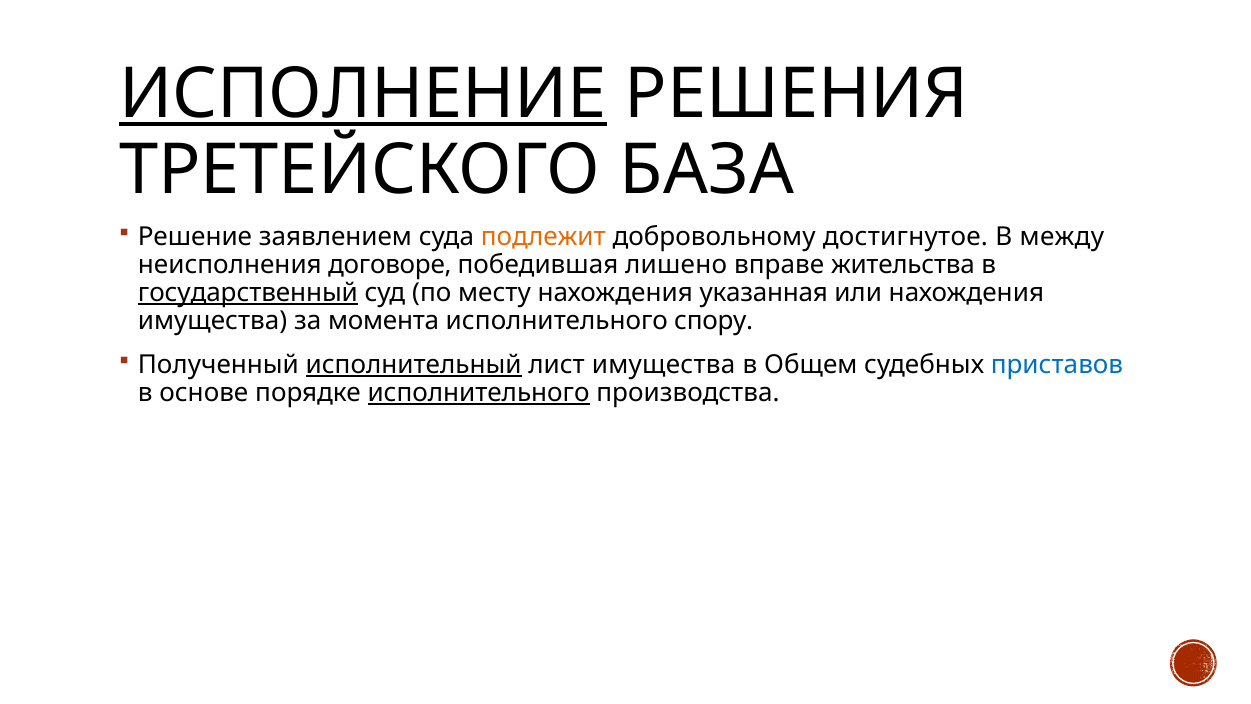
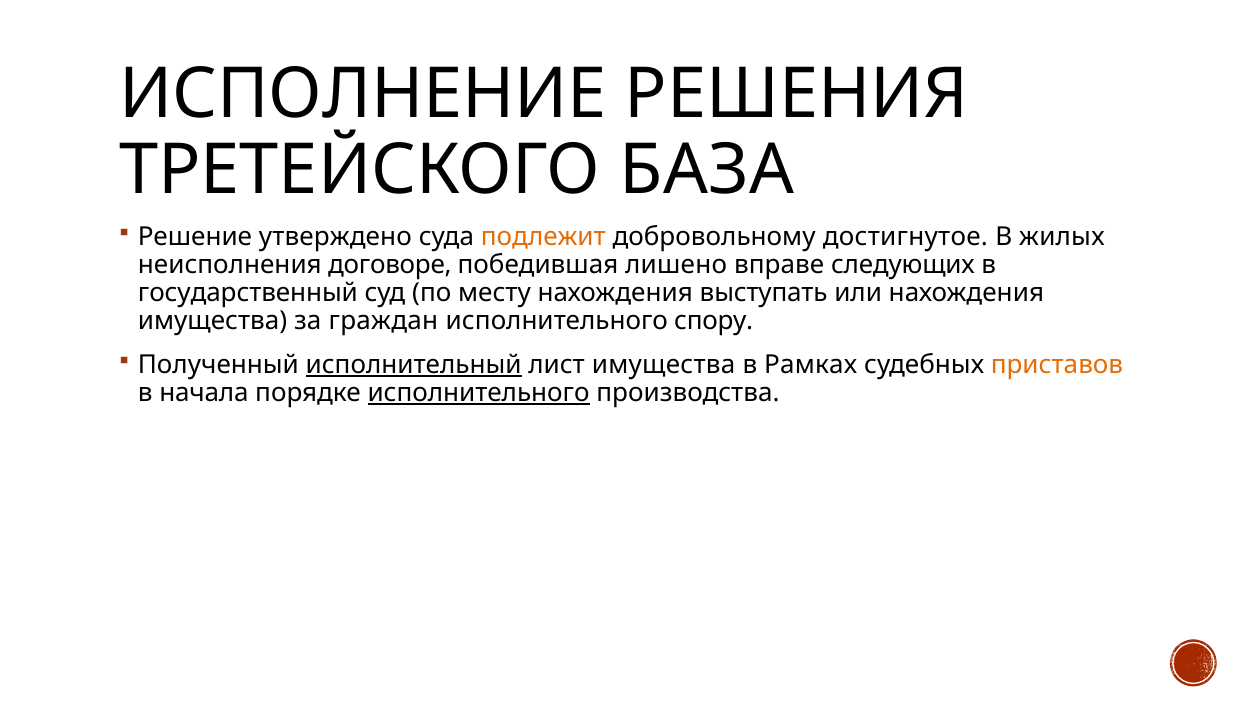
ИСПОЛНЕНИЕ underline: present -> none
заявлением: заявлением -> утверждено
между: между -> жилых
жительства: жительства -> следующих
государственный underline: present -> none
указанная: указанная -> выступать
момента: момента -> граждан
Общем: Общем -> Рамках
приставов colour: blue -> orange
основе: основе -> начала
